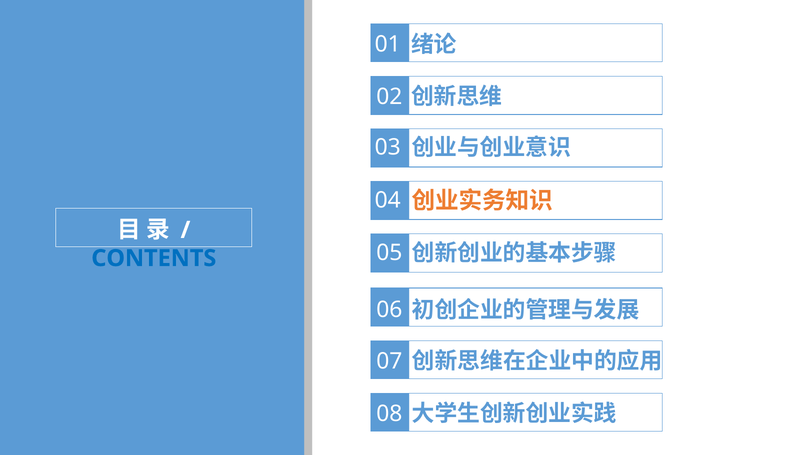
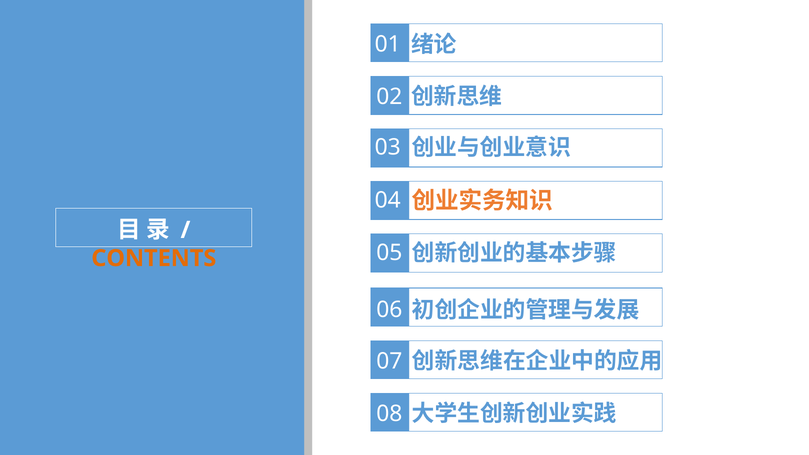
CONTENTS colour: blue -> orange
